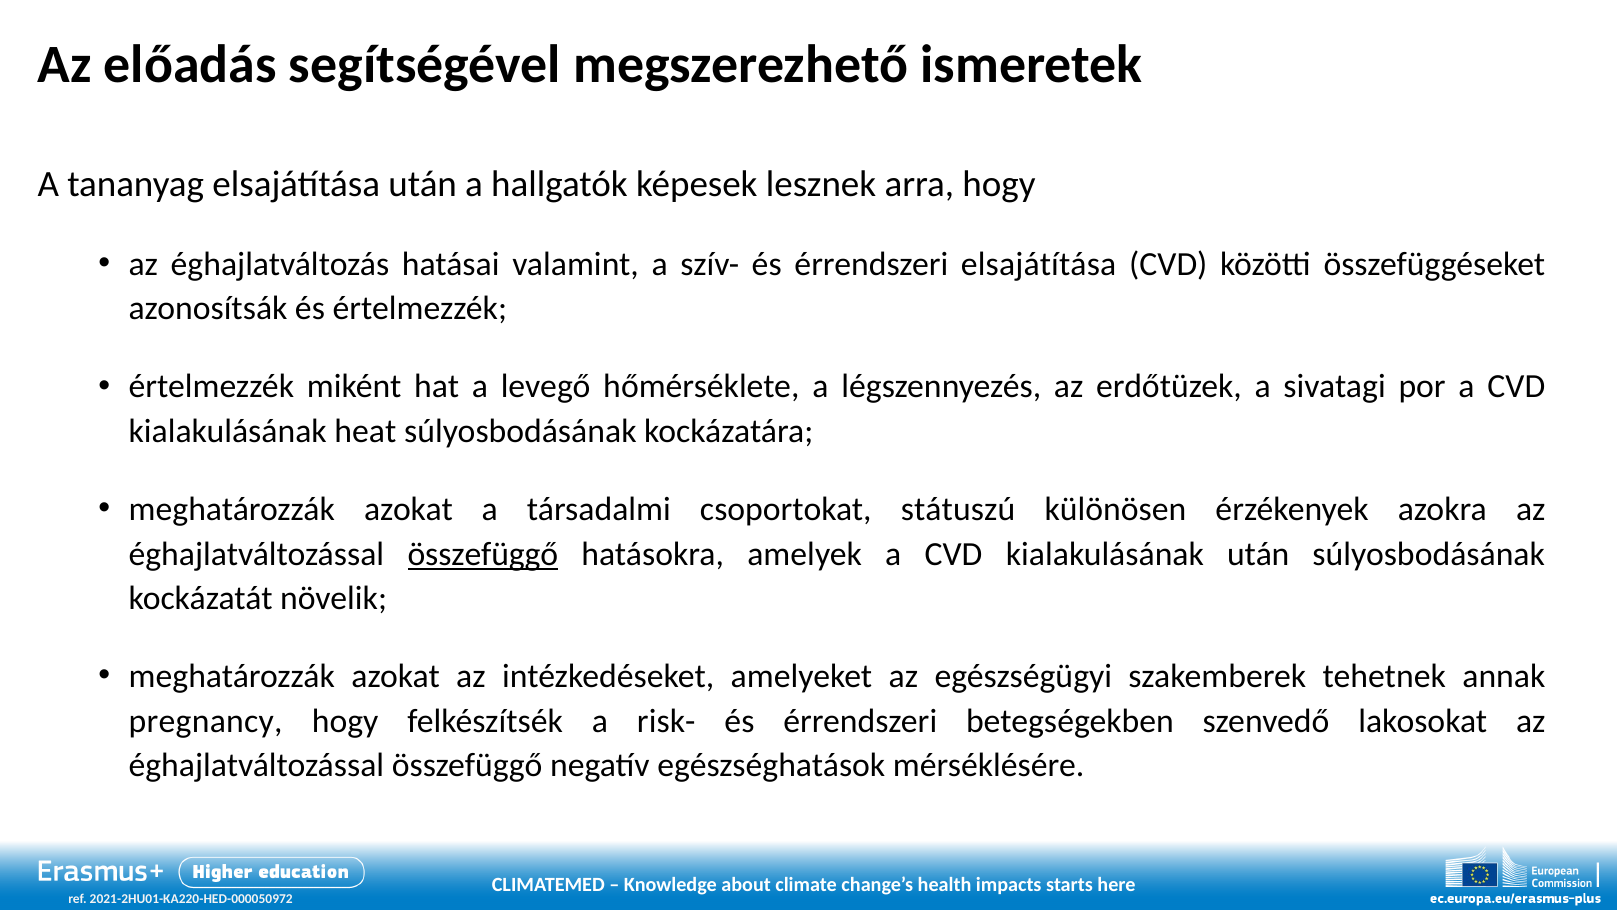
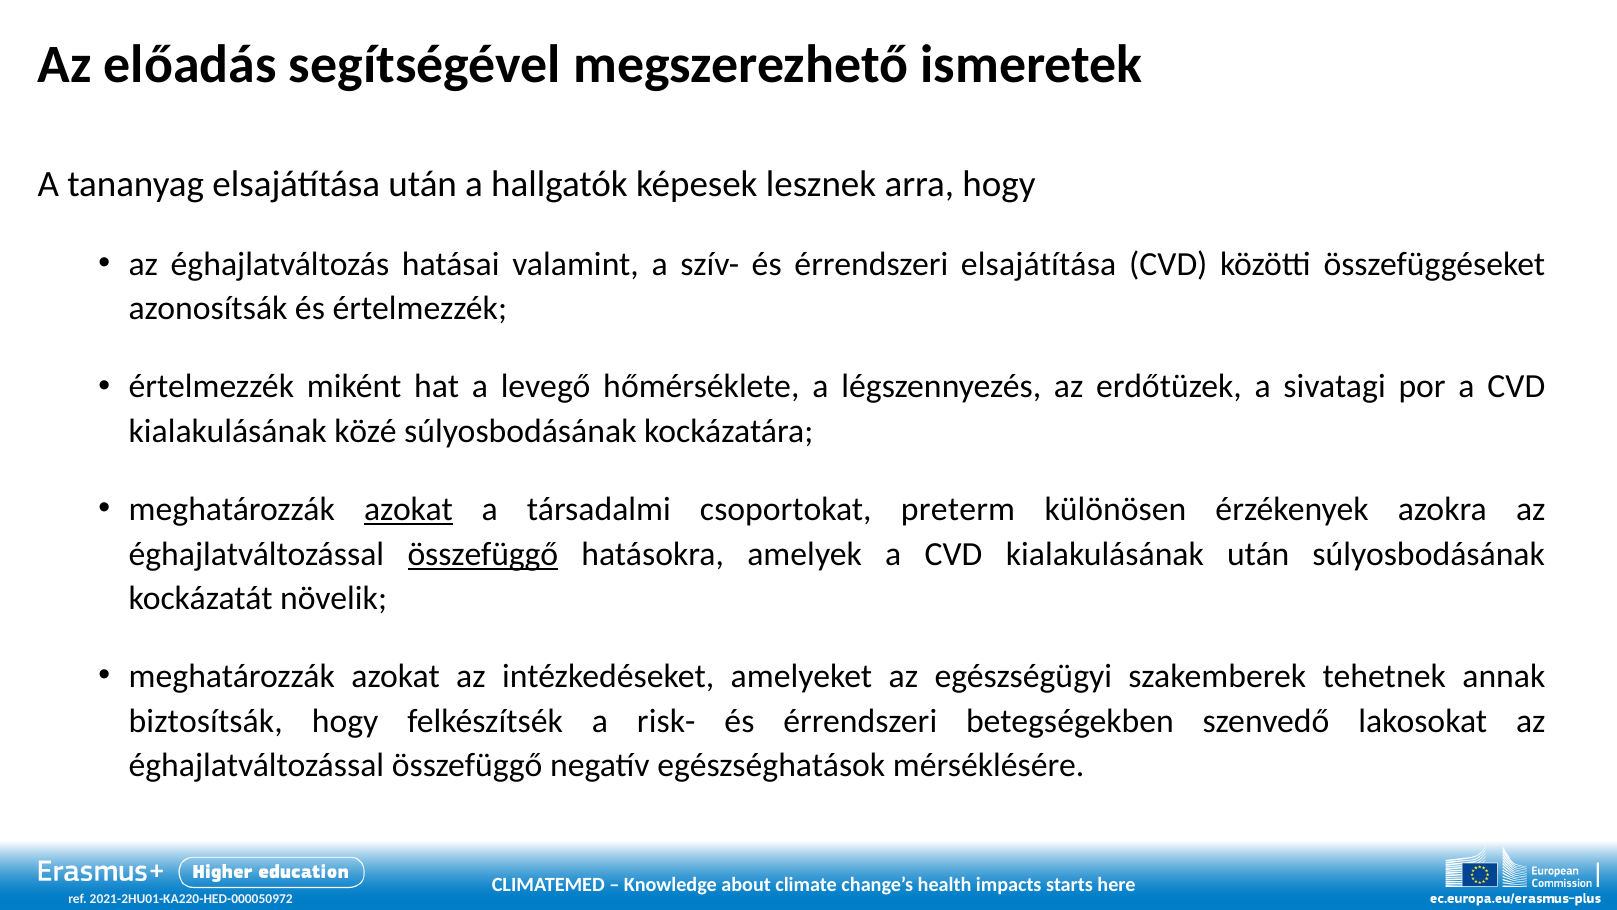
heat: heat -> közé
azokat at (409, 509) underline: none -> present
státuszú: státuszú -> preterm
pregnancy: pregnancy -> biztosítsák
